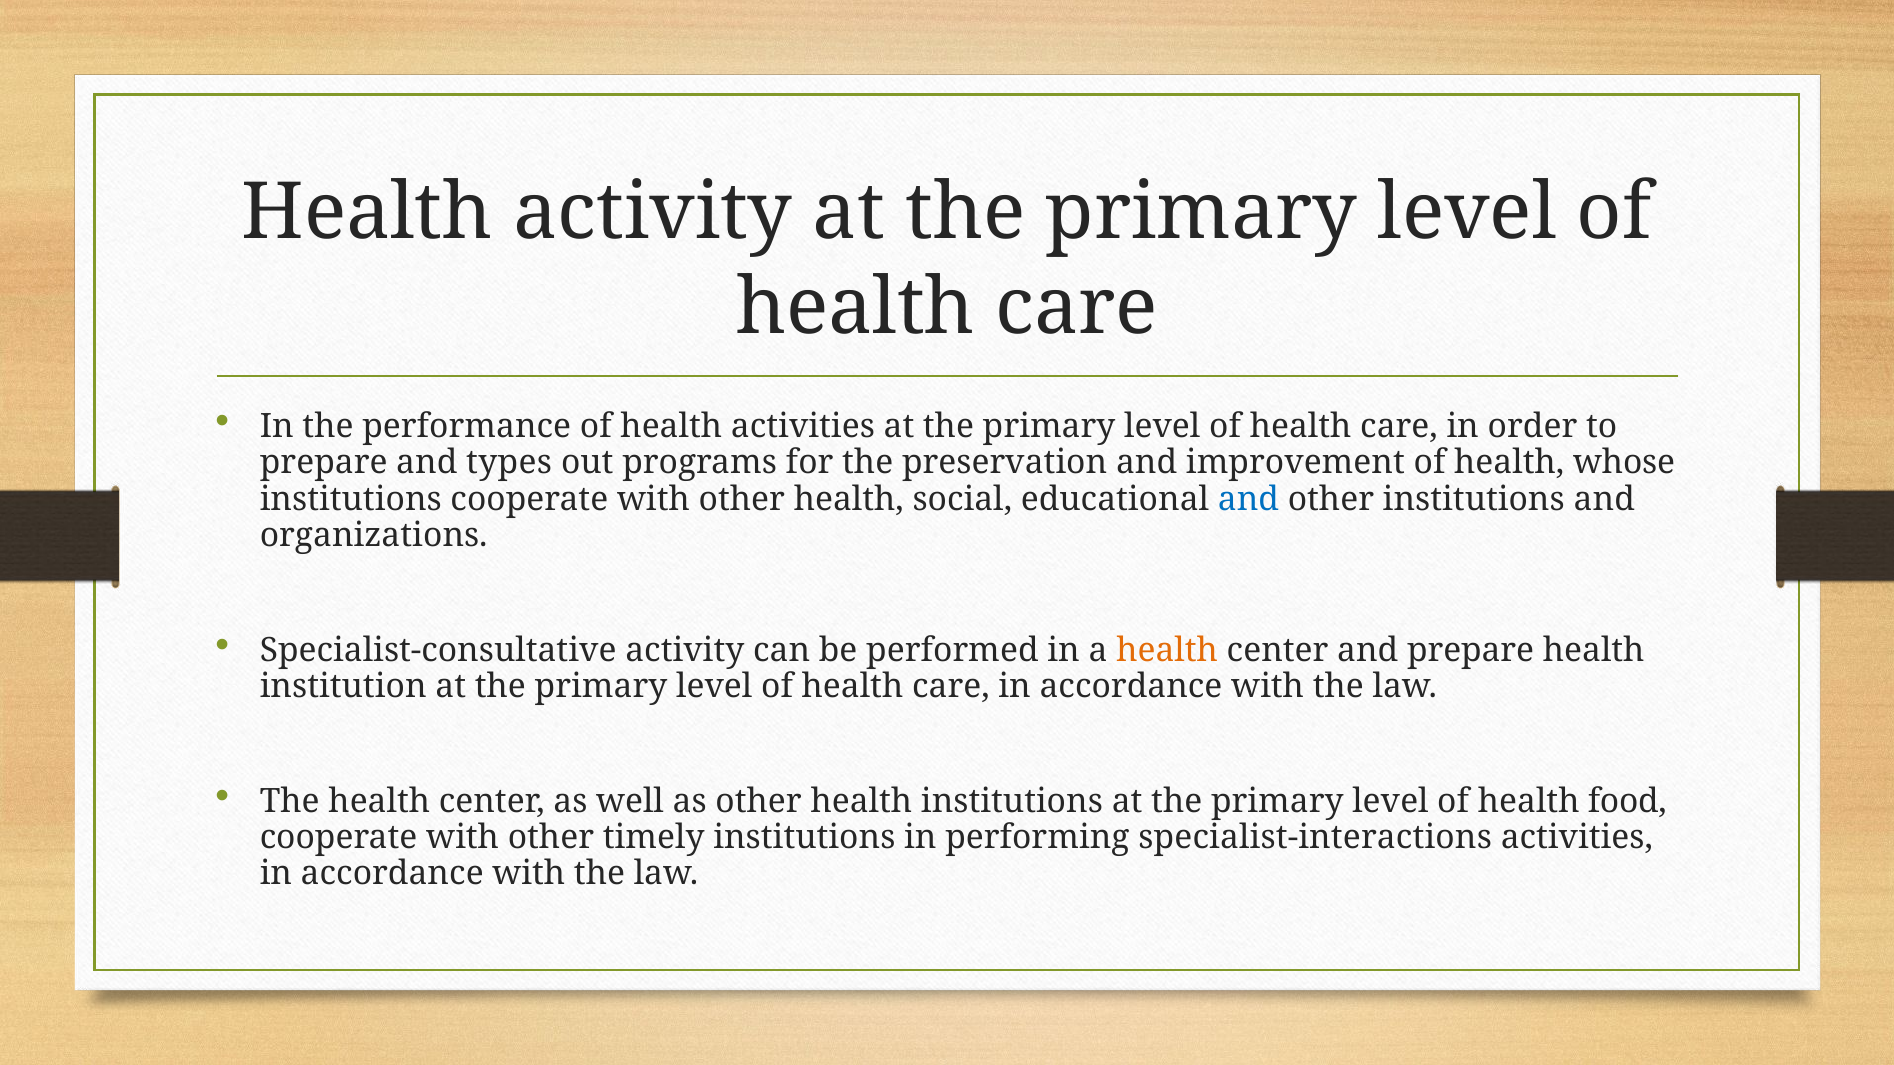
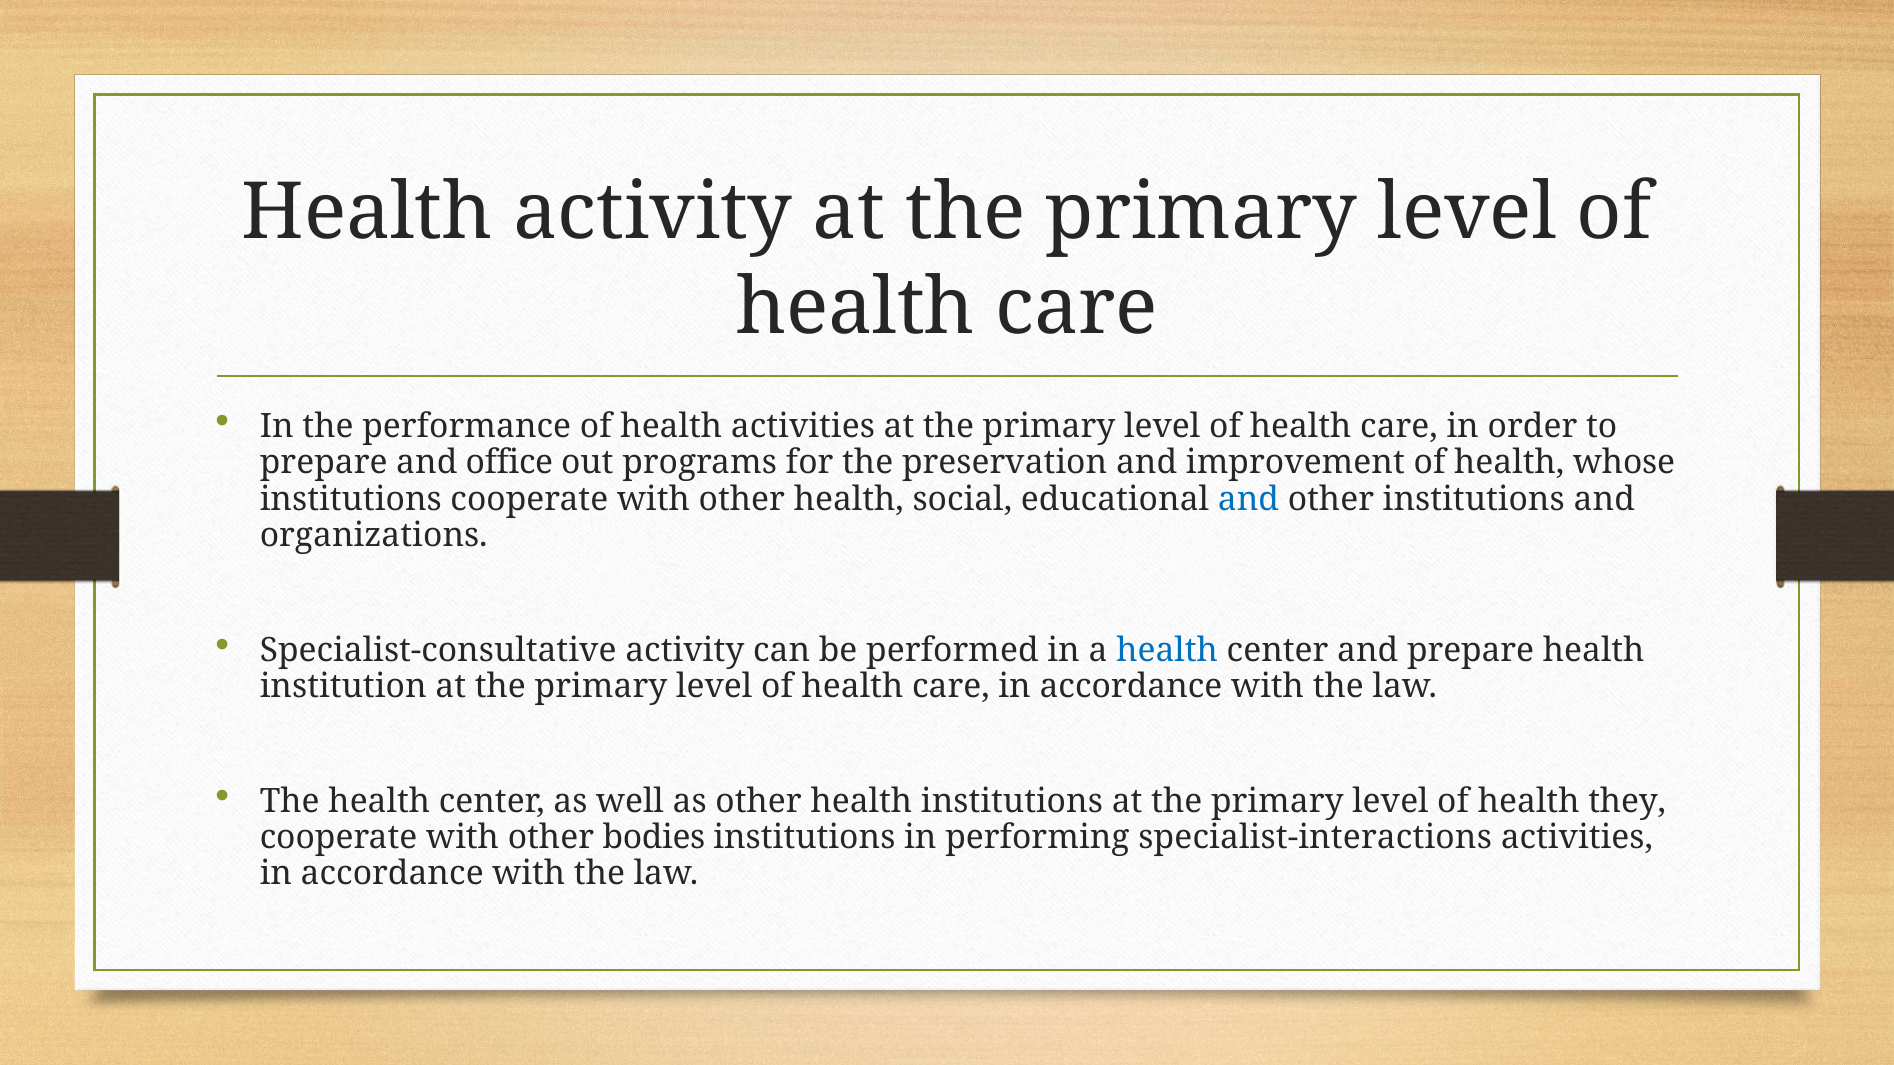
types: types -> office
health at (1167, 650) colour: orange -> blue
food: food -> they
timely: timely -> bodies
